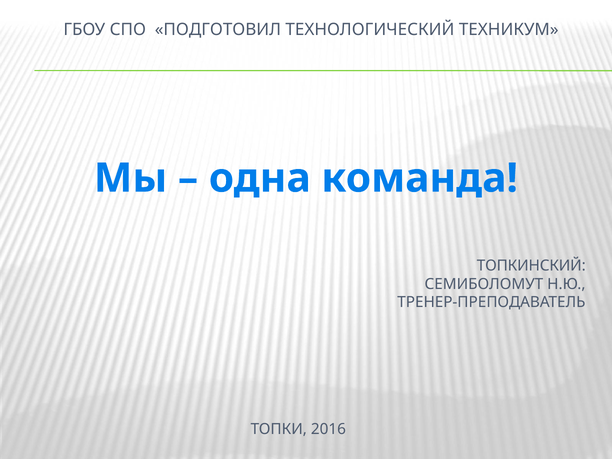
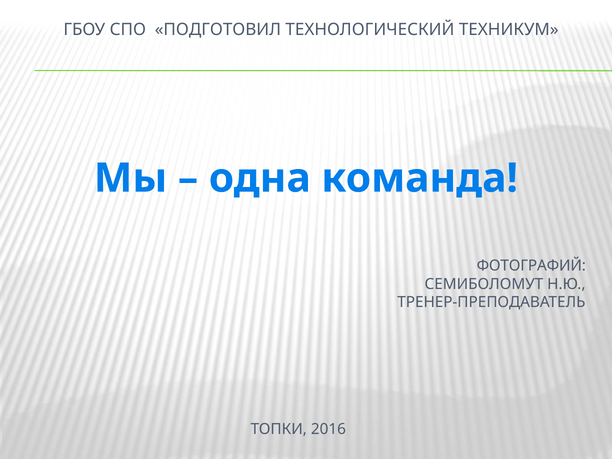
ТОПКИНСКИЙ: ТОПКИНСКИЙ -> ФОТОГРАФИЙ
